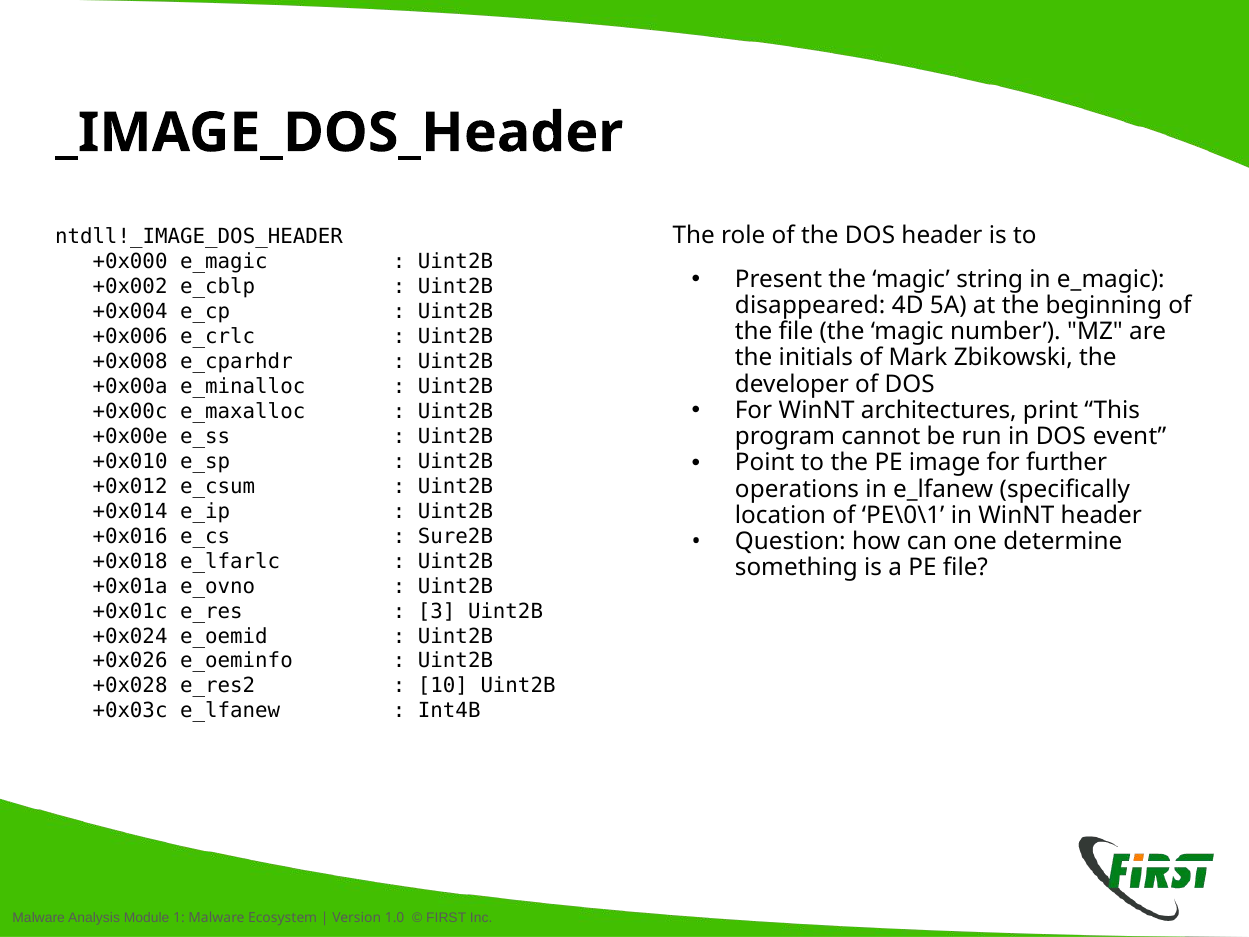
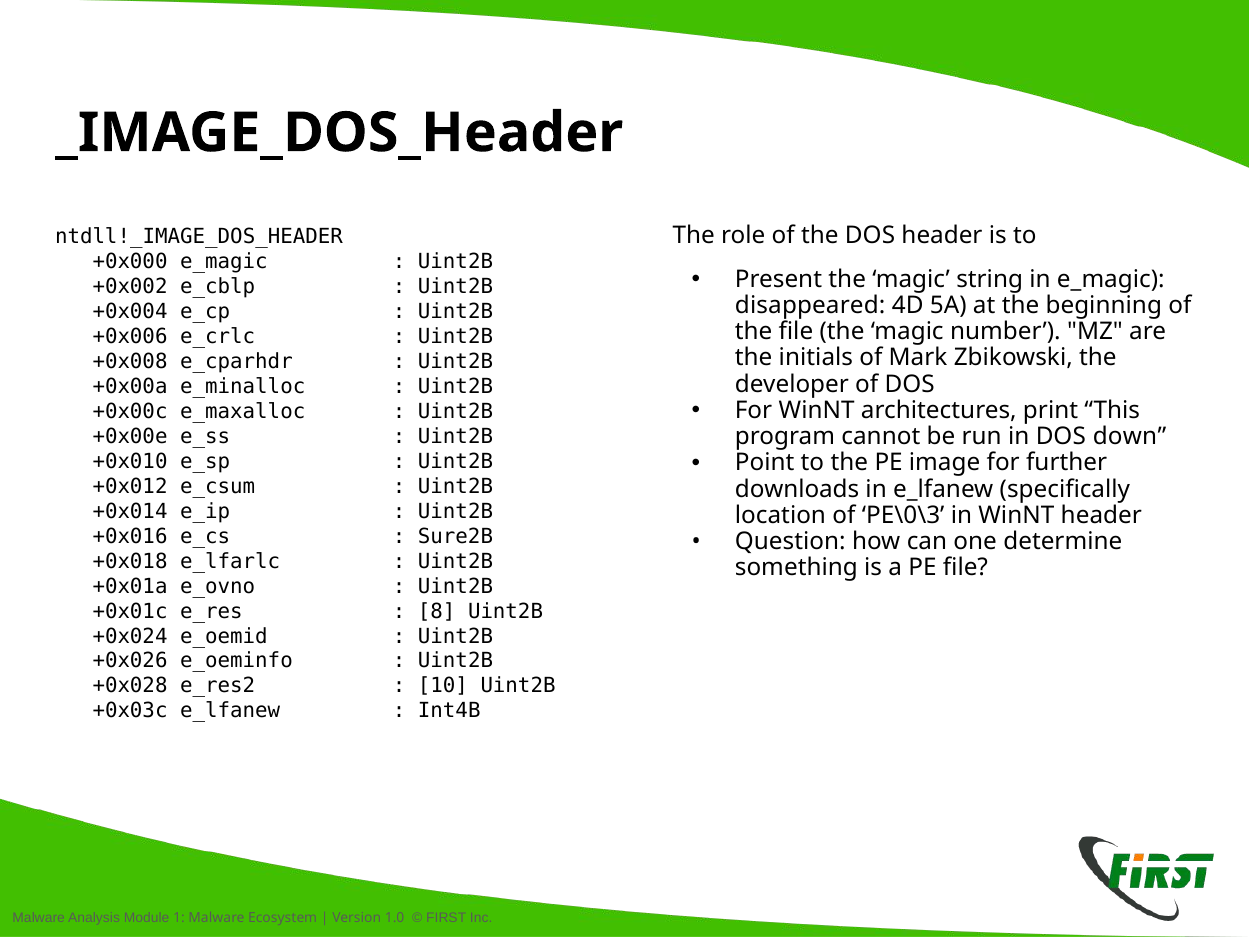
event: event -> down
operations: operations -> downloads
PE\0\1: PE\0\1 -> PE\0\3
3: 3 -> 8
